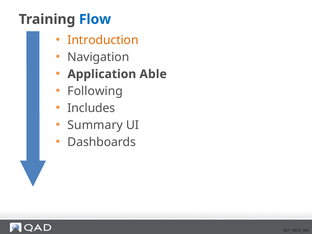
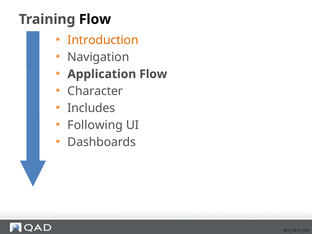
Flow at (95, 19) colour: blue -> black
Application Able: Able -> Flow
Following: Following -> Character
Summary: Summary -> Following
